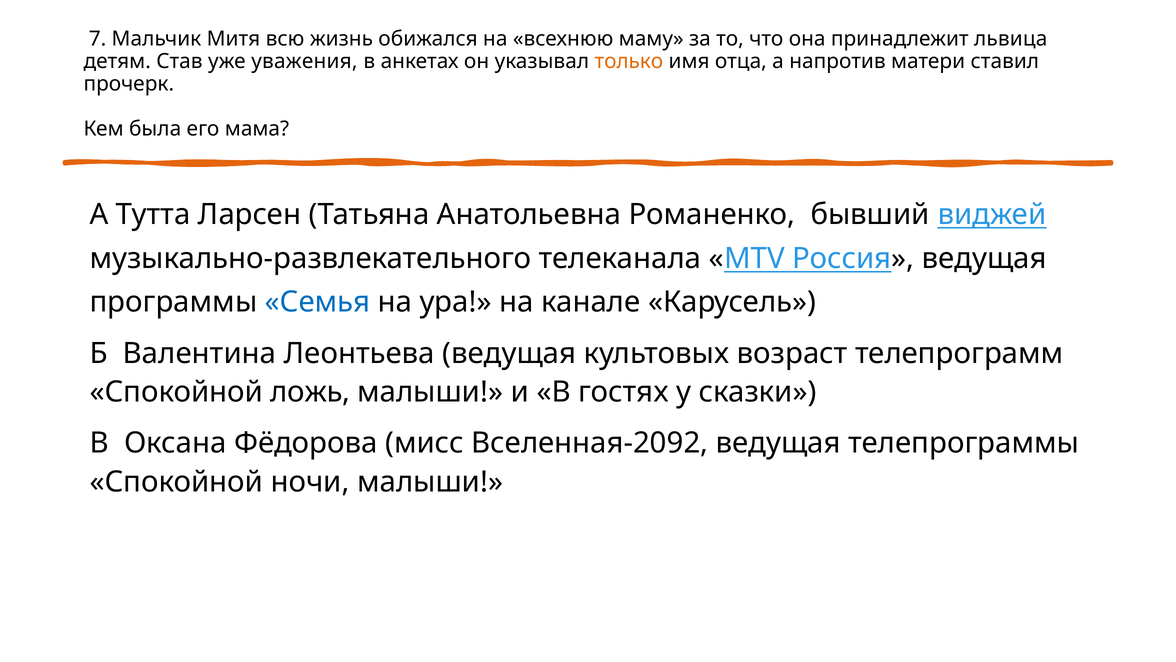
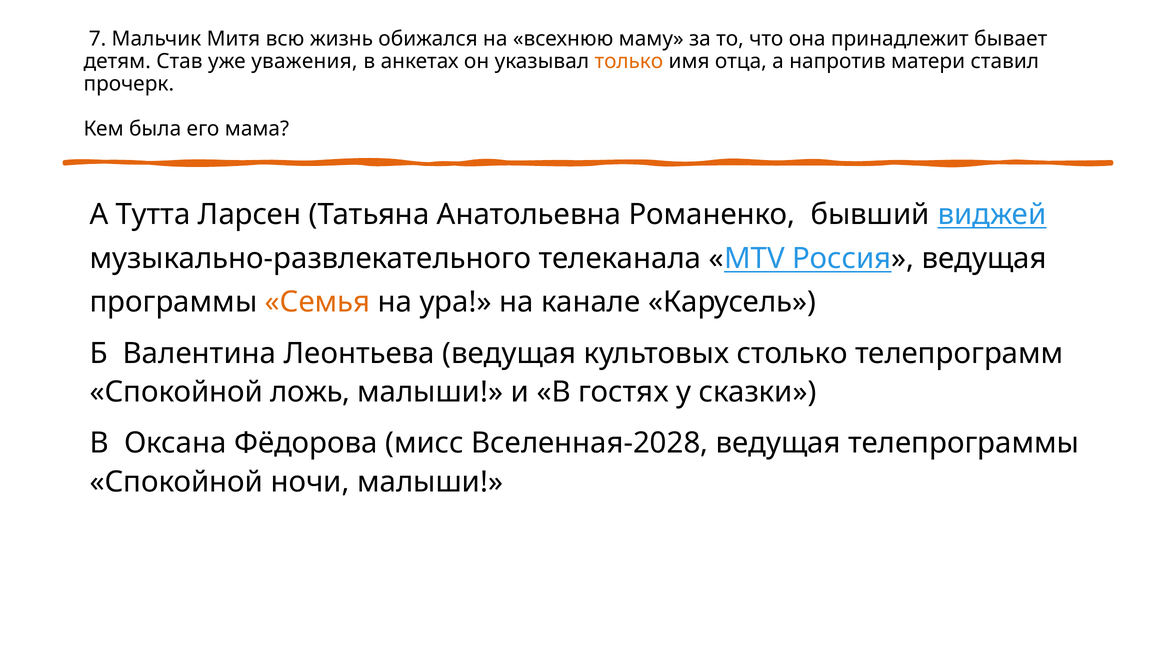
львица: львица -> бывает
Семья colour: blue -> orange
возраст: возраст -> столько
Вселенная-2092: Вселенная-2092 -> Вселенная-2028
